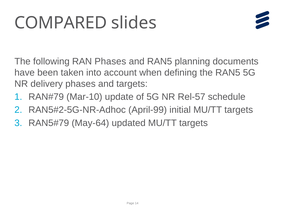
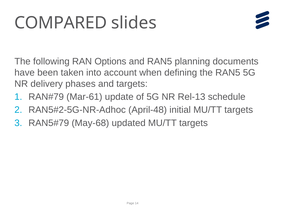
RAN Phases: Phases -> Options
Mar-10: Mar-10 -> Mar-61
Rel-57: Rel-57 -> Rel-13
April-99: April-99 -> April-48
May-64: May-64 -> May-68
